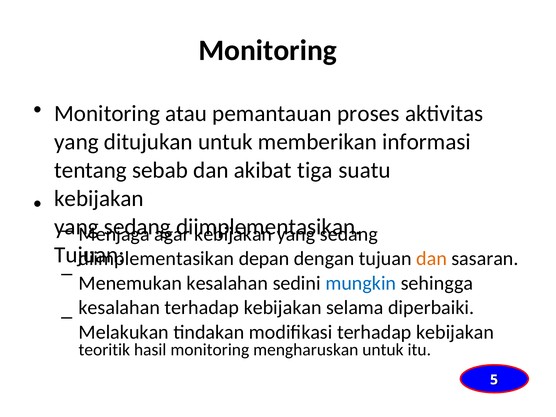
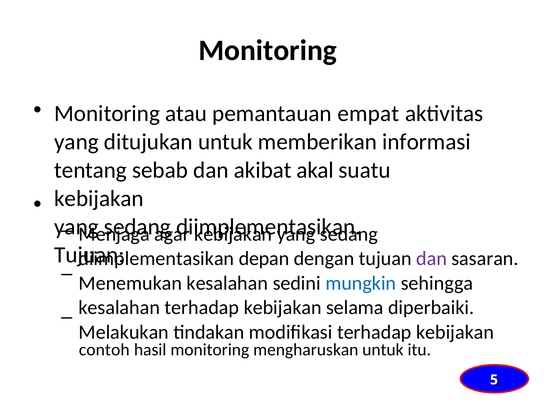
proses: proses -> empat
tiga: tiga -> akal
dan at (432, 259) colour: orange -> purple
teoritik: teoritik -> contoh
